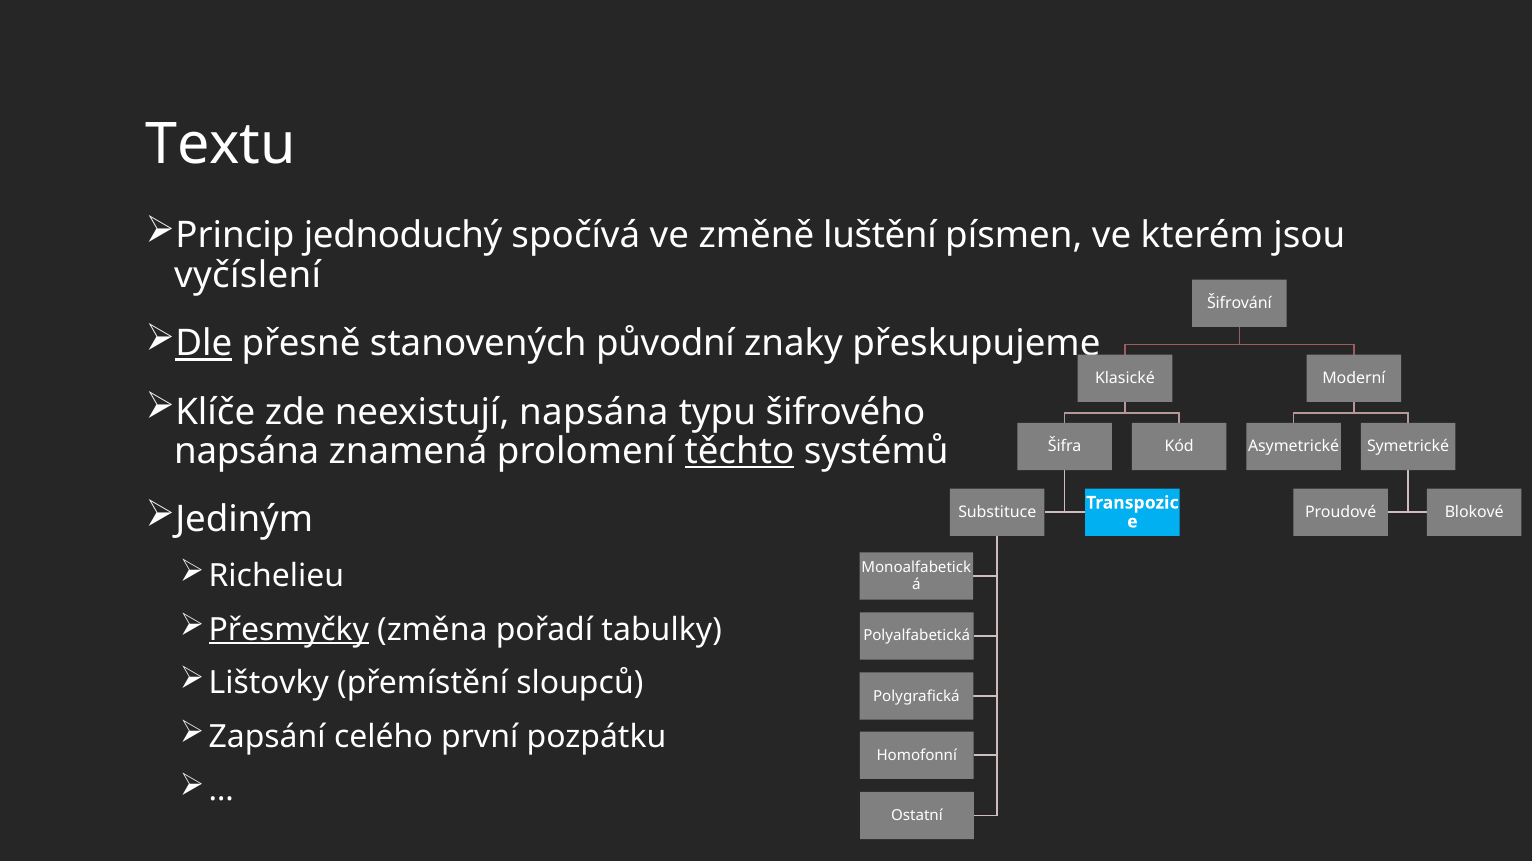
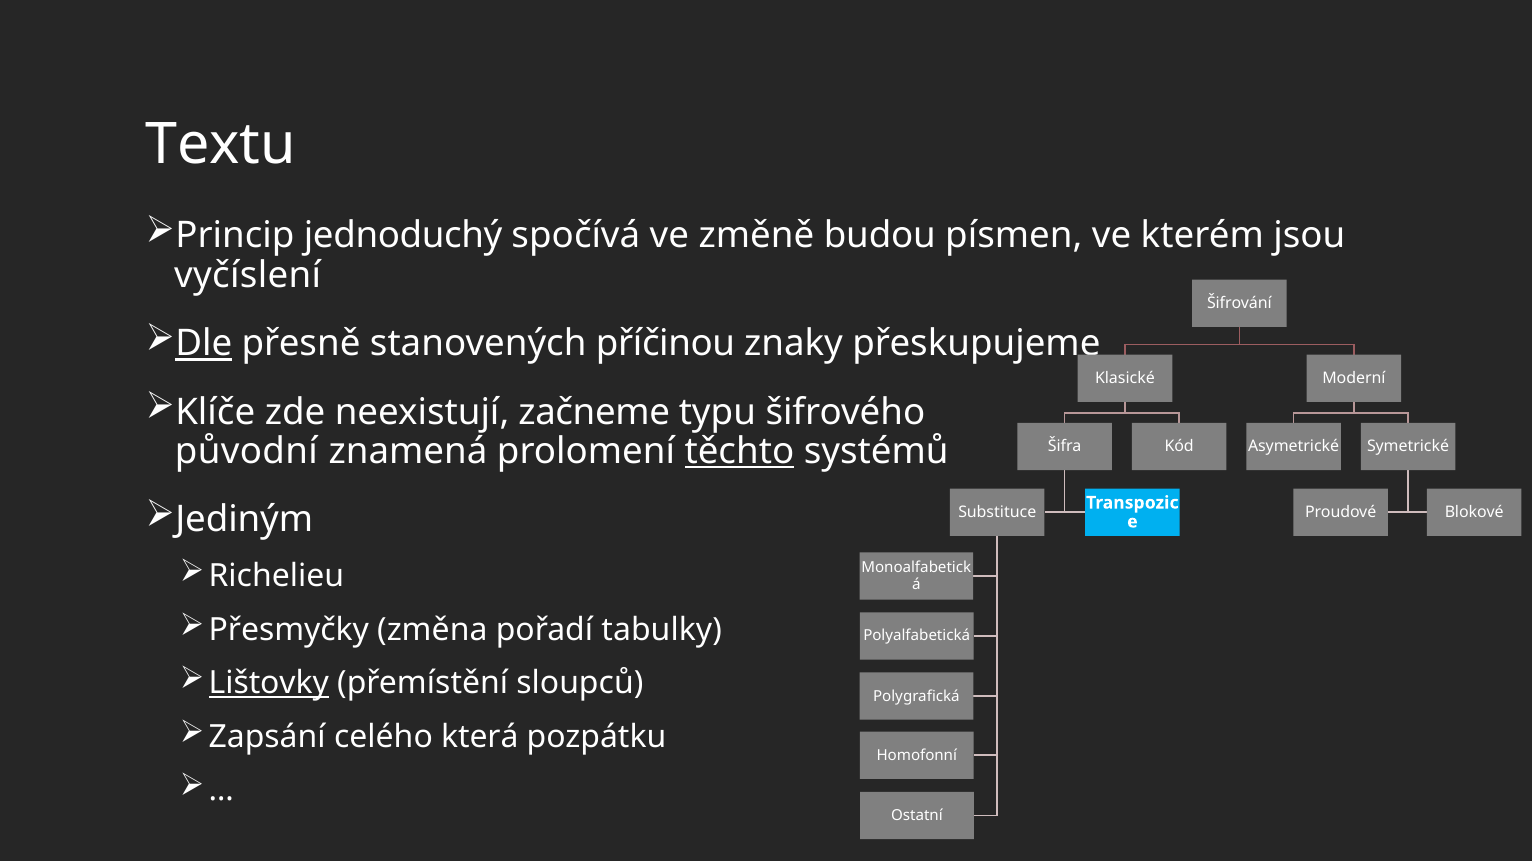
luštění: luštění -> budou
původní: původní -> příčinou
neexistují napsána: napsána -> začneme
napsána at (247, 452): napsána -> původní
Přesmyčky underline: present -> none
Lištovky underline: none -> present
první: první -> která
